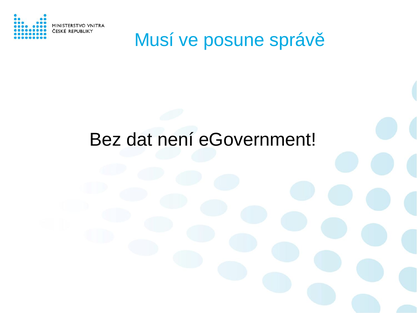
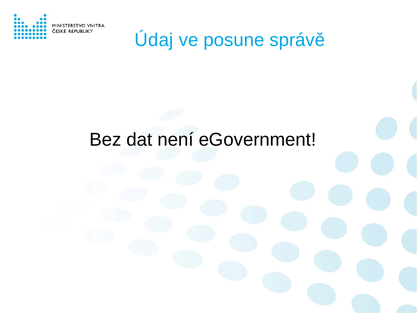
Musí: Musí -> Údaj
